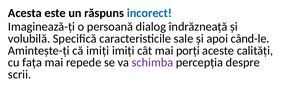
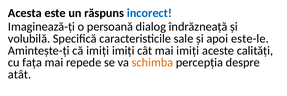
când-le: când-le -> este-le
mai porți: porți -> imiți
schimba colour: purple -> orange
scrii: scrii -> atât
